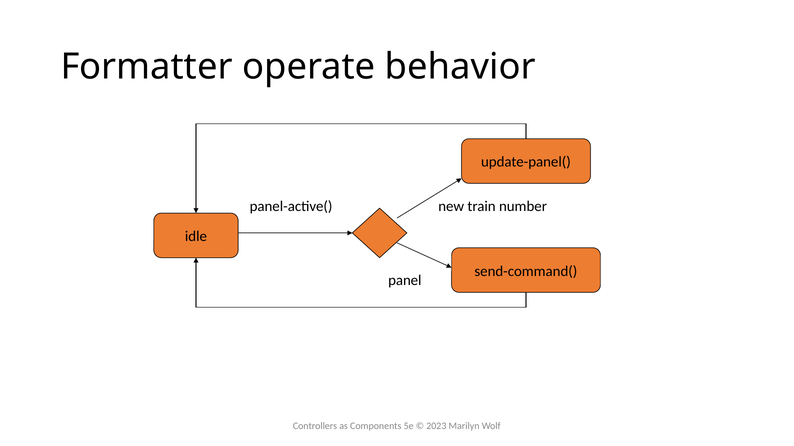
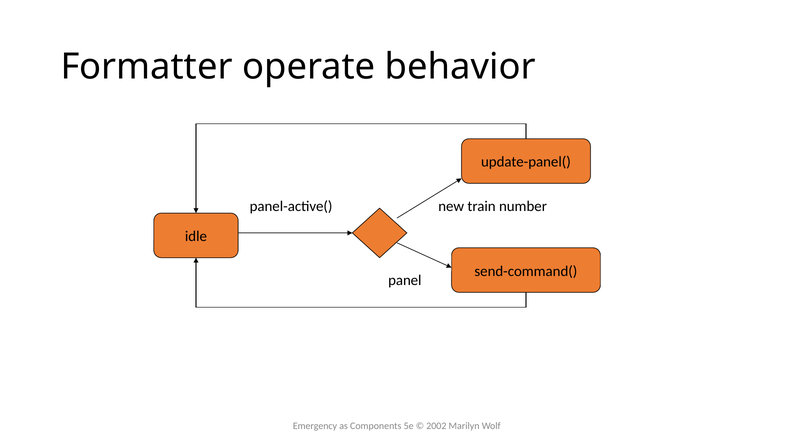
Controllers: Controllers -> Emergency
2023: 2023 -> 2002
